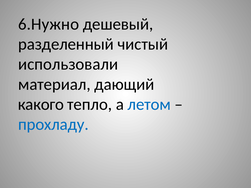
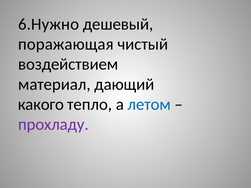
разделенный: разделенный -> поражающая
использовали: использовали -> воздействием
прохладу colour: blue -> purple
